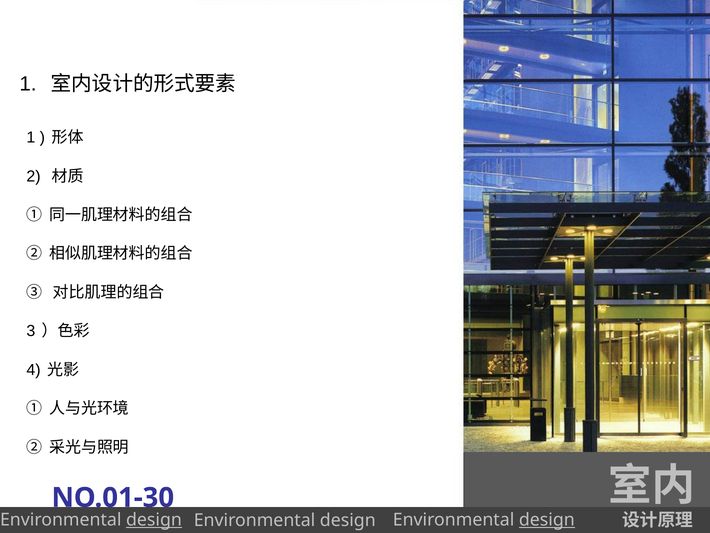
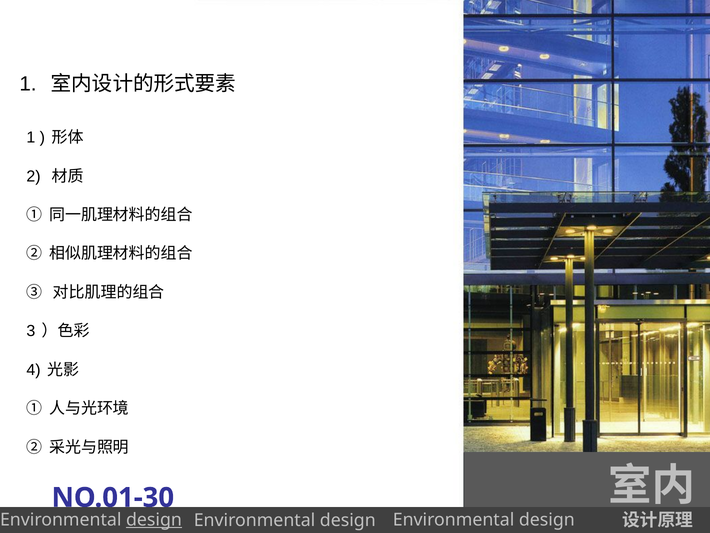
design at (547, 519) underline: present -> none
